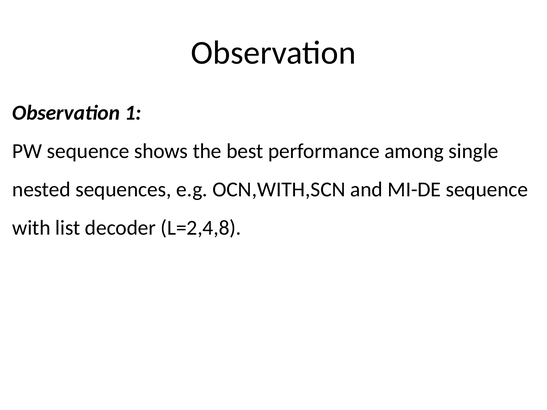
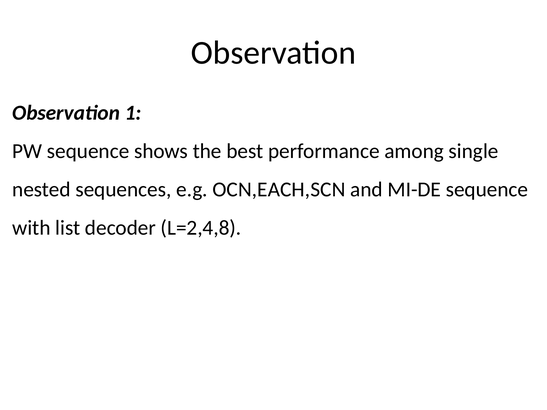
OCN,WITH,SCN: OCN,WITH,SCN -> OCN,EACH,SCN
